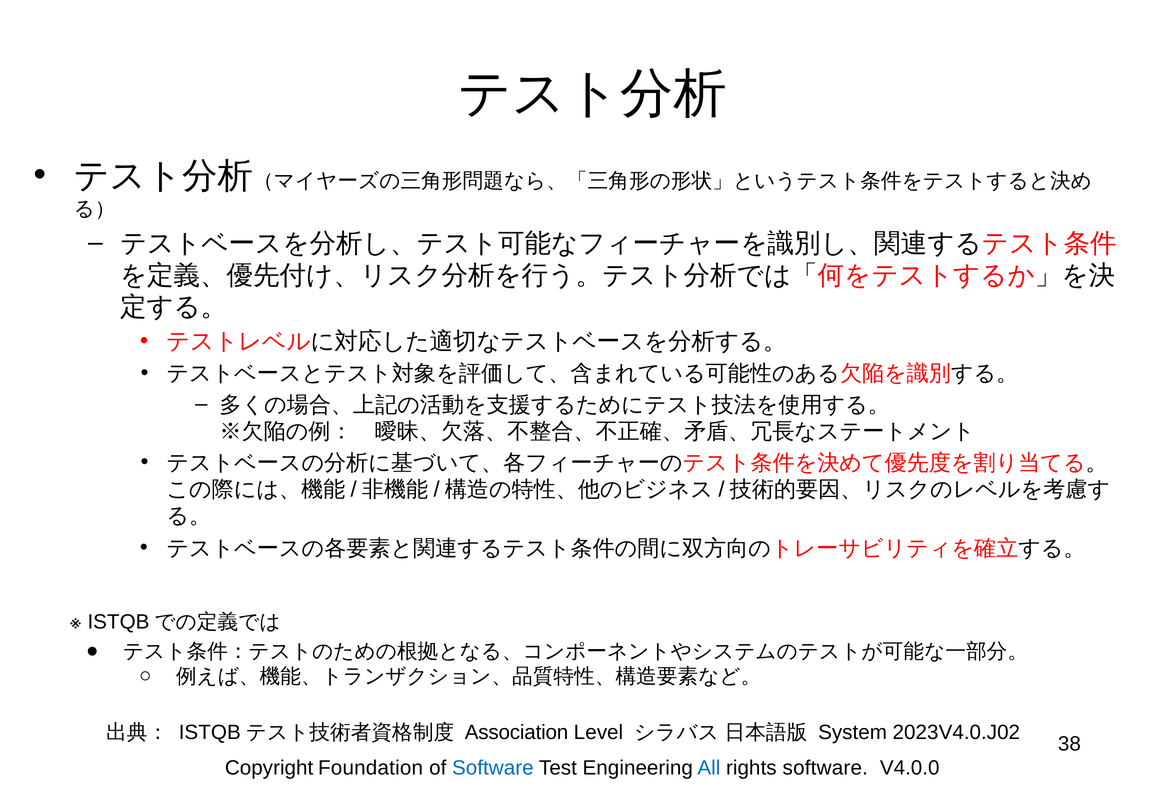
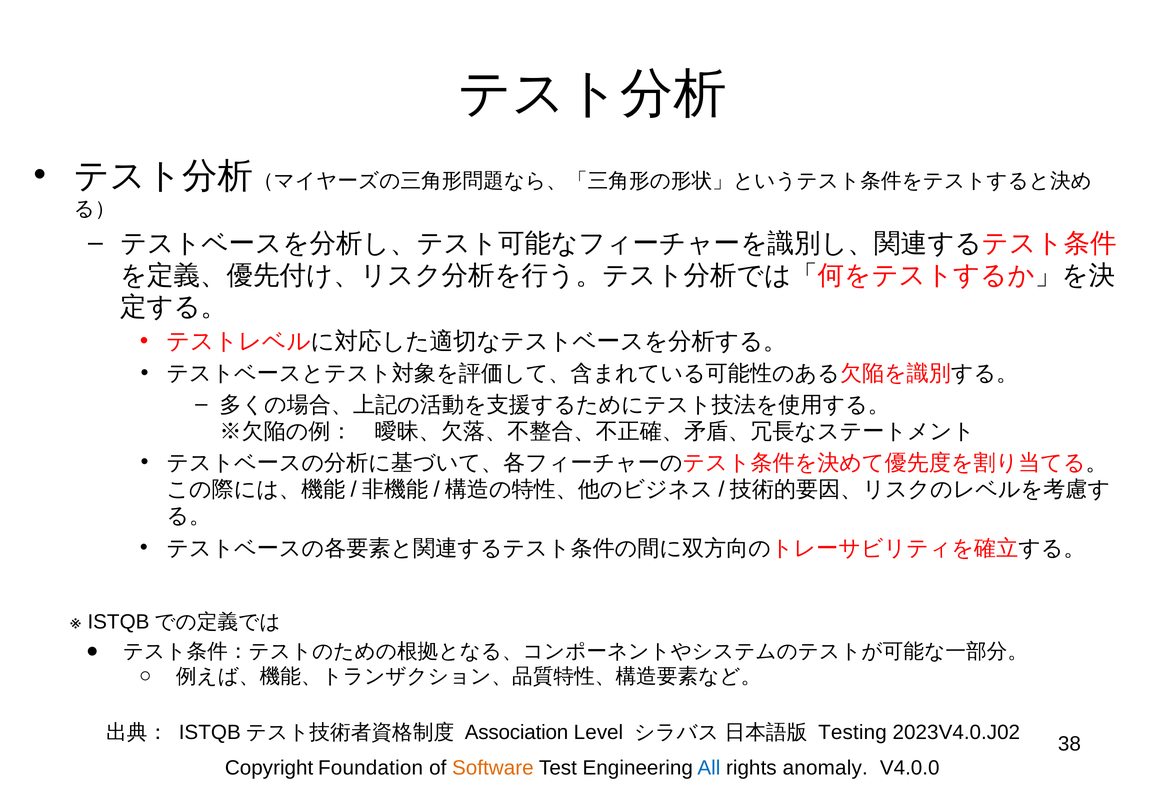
System: System -> Testing
Software at (493, 768) colour: blue -> orange
rights software: software -> anomaly
